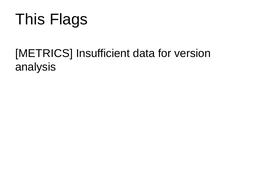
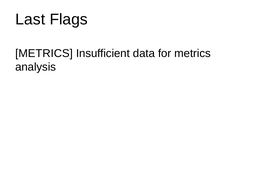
This: This -> Last
for version: version -> metrics
